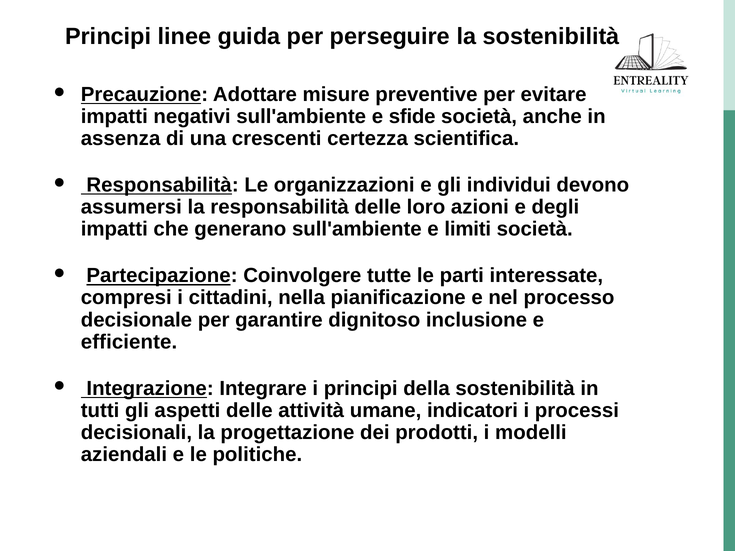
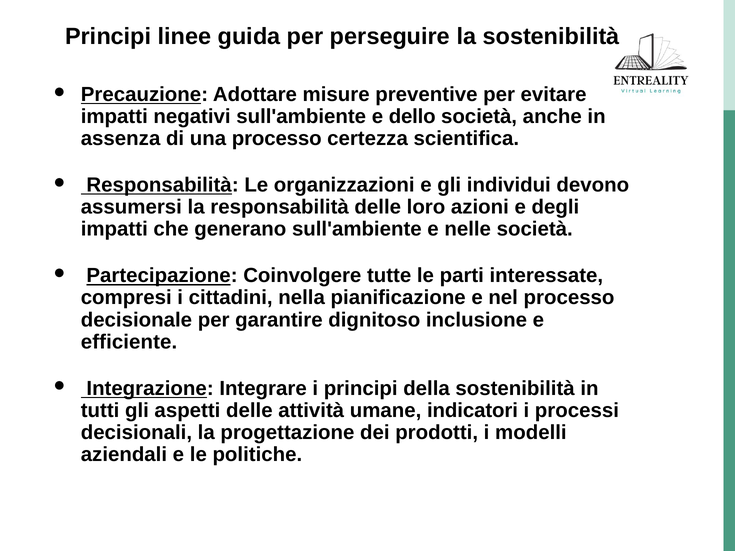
sfide: sfide -> dello
una crescenti: crescenti -> processo
limiti: limiti -> nelle
